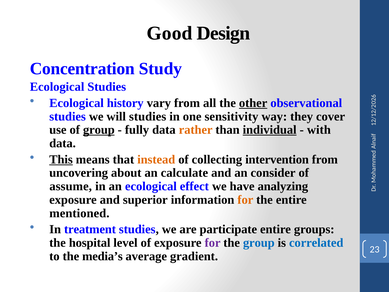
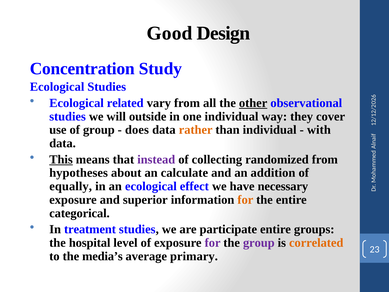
history: history -> related
will studies: studies -> outside
one sensitivity: sensitivity -> individual
group at (99, 130) underline: present -> none
fully: fully -> does
individual at (270, 130) underline: present -> none
instead colour: orange -> purple
intervention: intervention -> randomized
uncovering: uncovering -> hypotheses
consider: consider -> addition
assume: assume -> equally
analyzing: analyzing -> necessary
mentioned: mentioned -> categorical
group at (259, 243) colour: blue -> purple
correlated colour: blue -> orange
gradient: gradient -> primary
